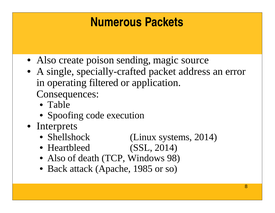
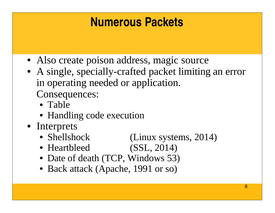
sending: sending -> address
address: address -> limiting
filtered: filtered -> needed
Spoofing: Spoofing -> Handling
Also at (56, 158): Also -> Date
98: 98 -> 53
1985: 1985 -> 1991
